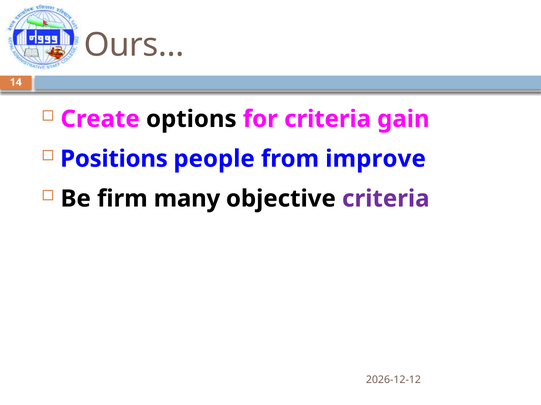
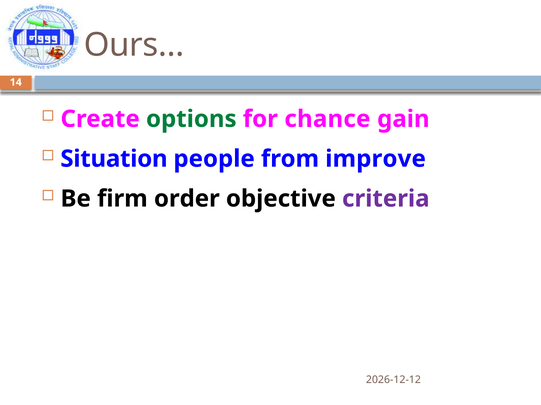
options colour: black -> green
for criteria: criteria -> chance
Positions: Positions -> Situation
many: many -> order
